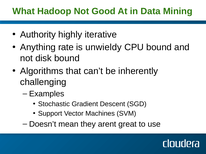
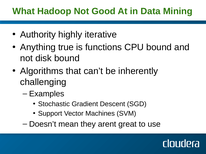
rate: rate -> true
unwieldy: unwieldy -> functions
